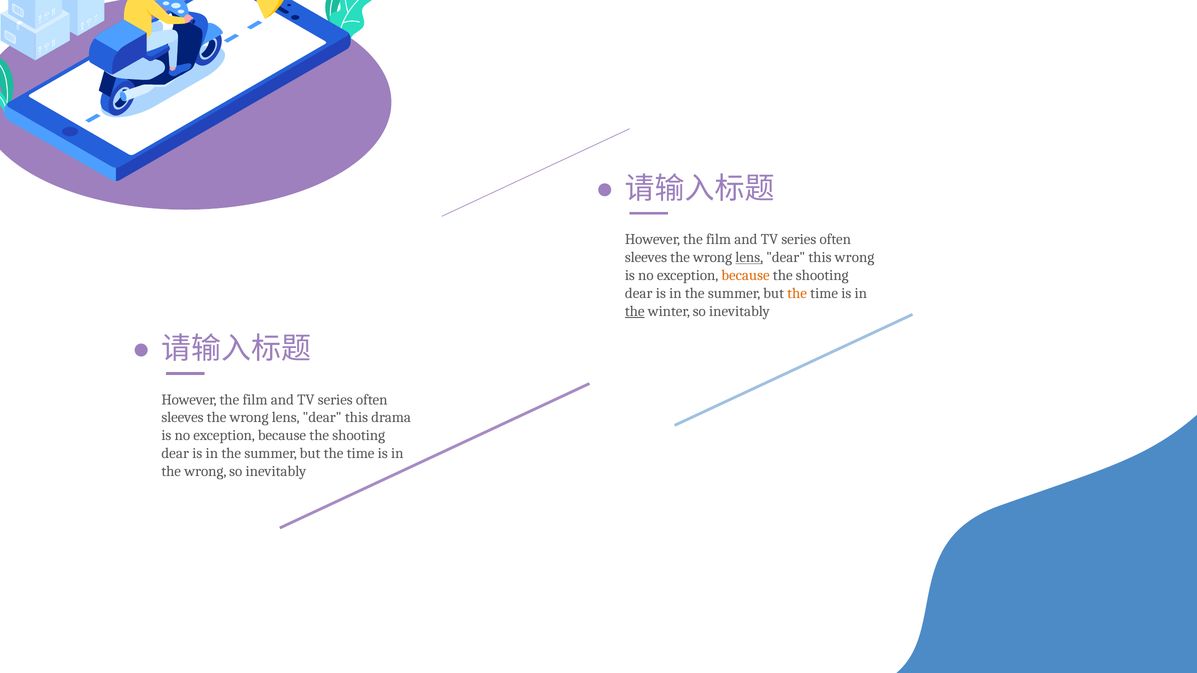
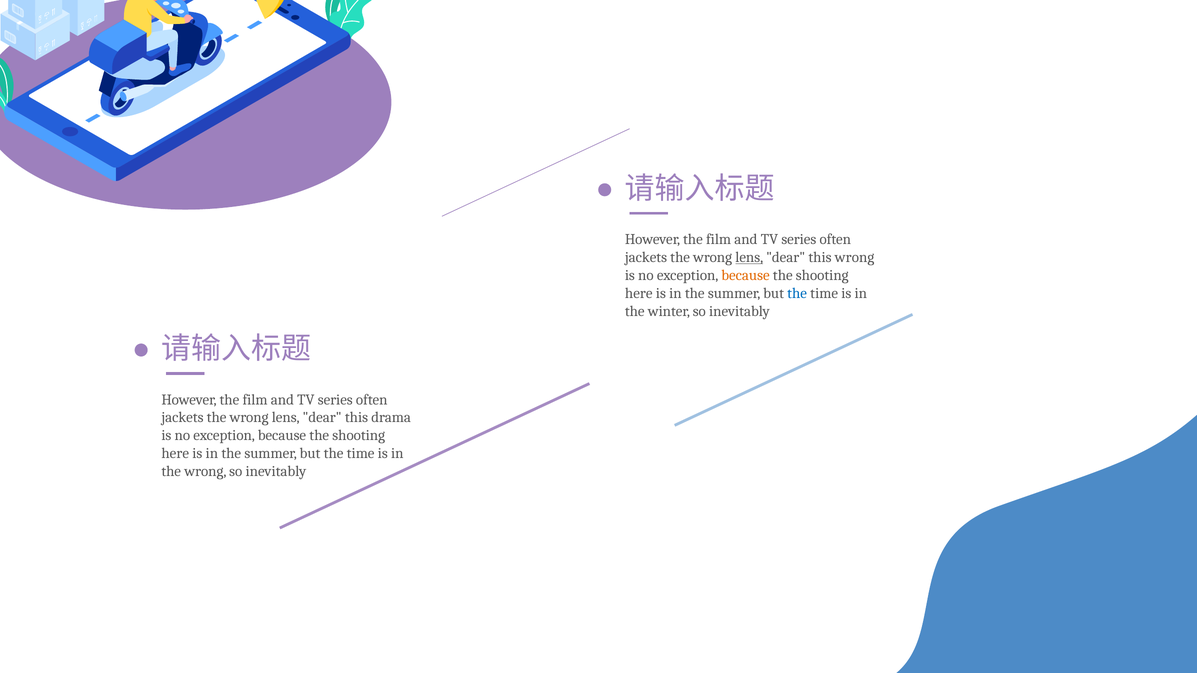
sleeves at (646, 257): sleeves -> jackets
dear at (639, 293): dear -> here
the at (797, 293) colour: orange -> blue
the at (635, 311) underline: present -> none
sleeves at (182, 418): sleeves -> jackets
dear at (175, 454): dear -> here
